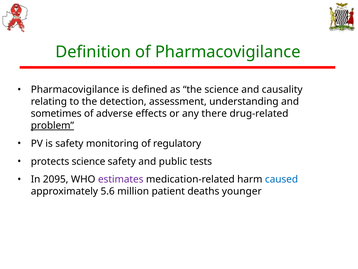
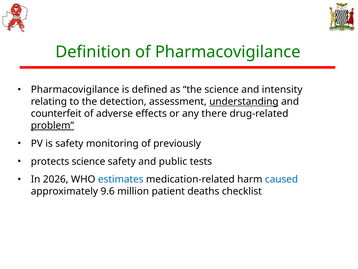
causality: causality -> intensity
understanding underline: none -> present
sometimes: sometimes -> counterfeit
regulatory: regulatory -> previously
2095: 2095 -> 2026
estimates colour: purple -> blue
5.6: 5.6 -> 9.6
younger: younger -> checklist
